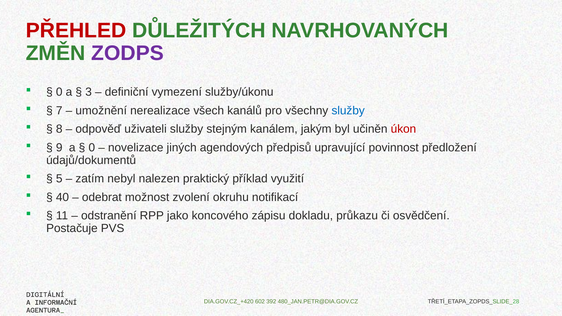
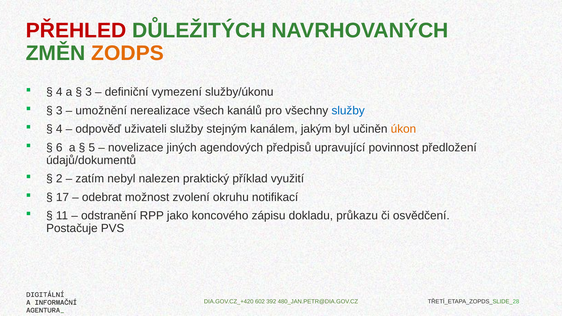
ZODPS colour: purple -> orange
0 at (59, 92): 0 -> 4
7 at (59, 111): 7 -> 3
8 at (59, 129): 8 -> 4
úkon colour: red -> orange
9: 9 -> 6
0 at (92, 148): 0 -> 5
5: 5 -> 2
40: 40 -> 17
